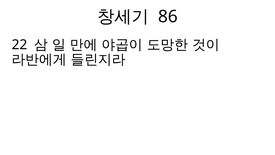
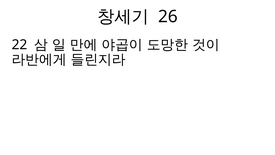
86: 86 -> 26
